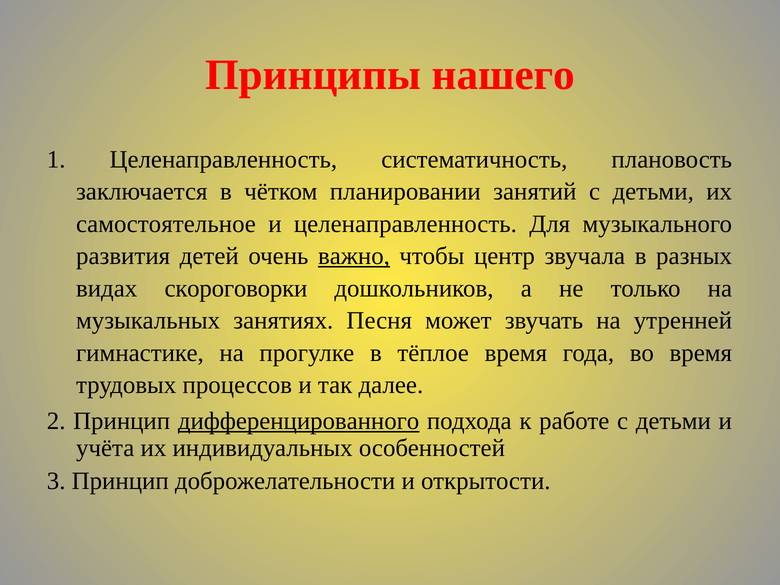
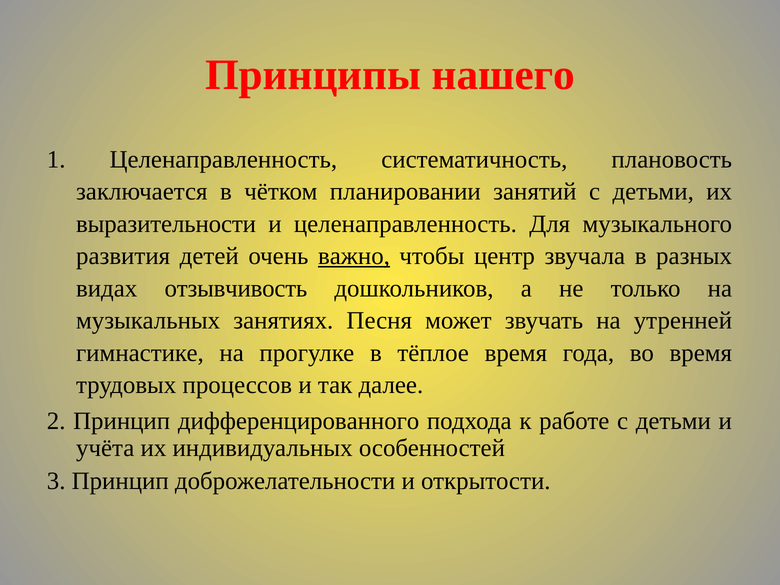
самостоятельное: самостоятельное -> выразительности
скороговорки: скороговорки -> отзывчивость
дифференцированного underline: present -> none
